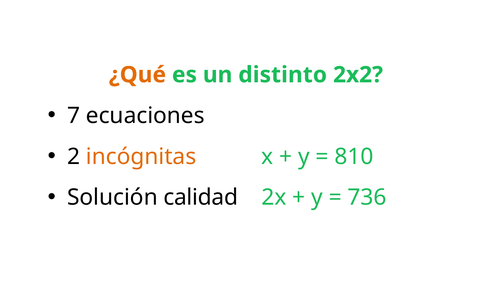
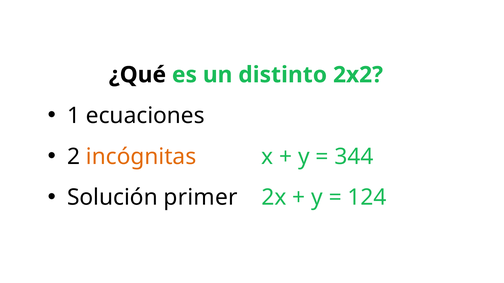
¿Qué colour: orange -> black
7: 7 -> 1
810: 810 -> 344
calidad: calidad -> primer
736: 736 -> 124
